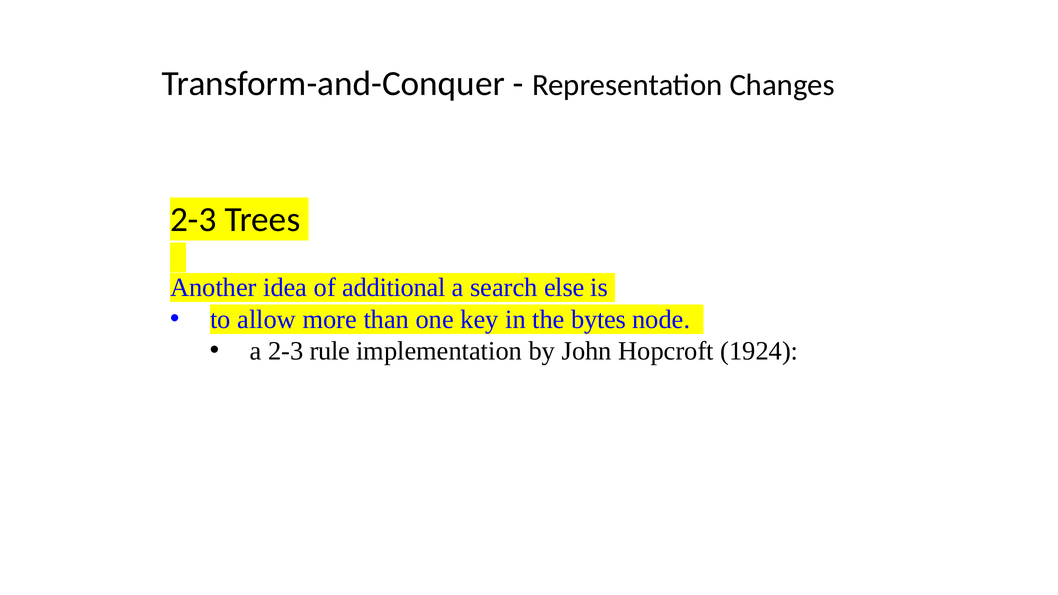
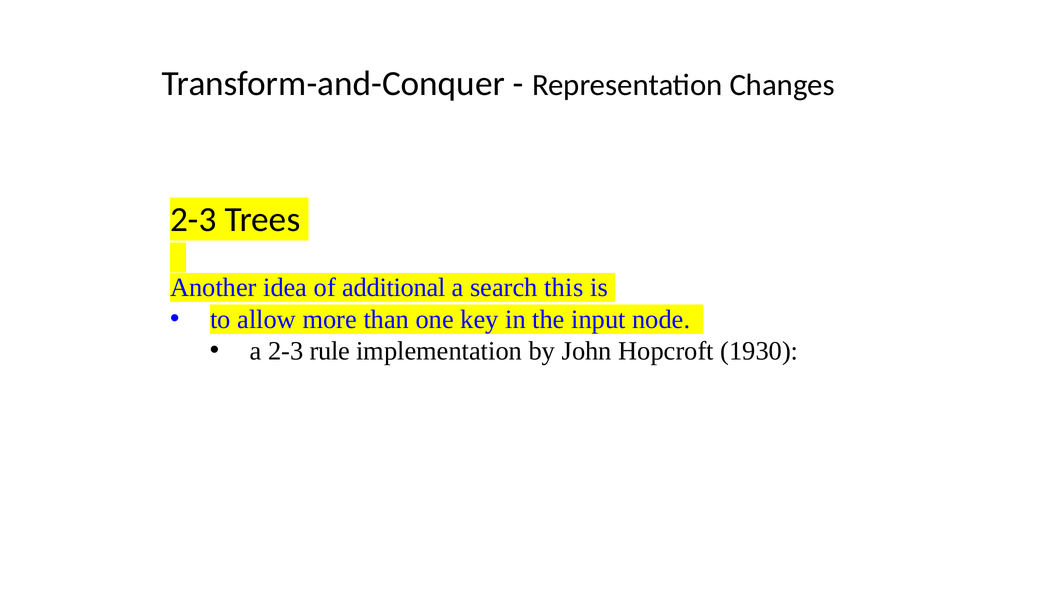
else: else -> this
bytes: bytes -> input
1924: 1924 -> 1930
